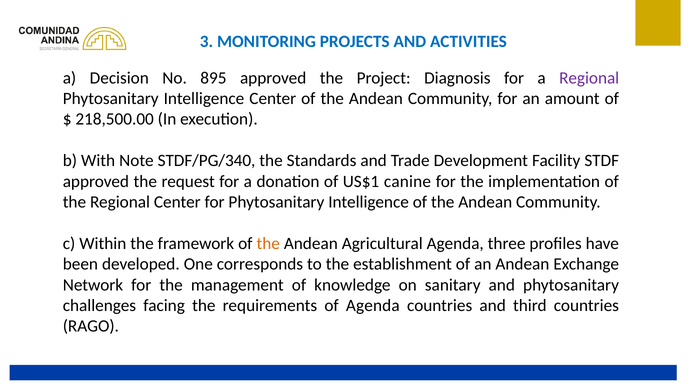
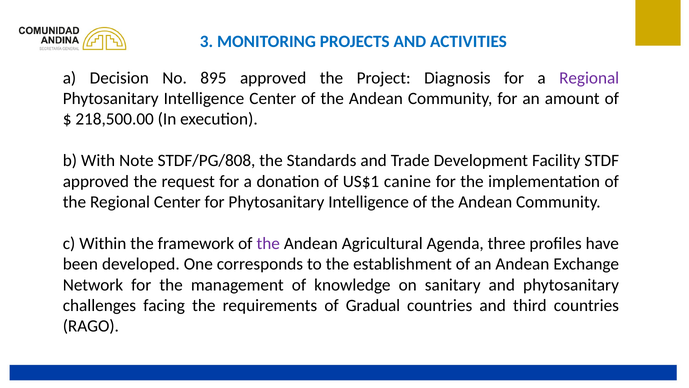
STDF/PG/340: STDF/PG/340 -> STDF/PG/808
the at (268, 243) colour: orange -> purple
of Agenda: Agenda -> Gradual
